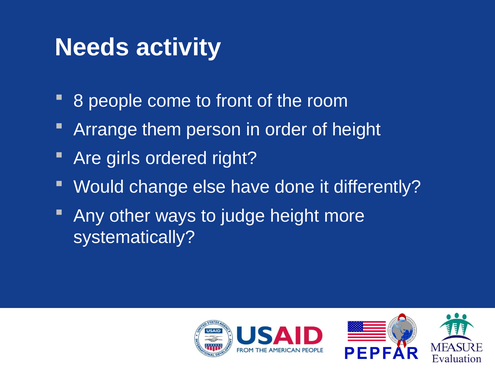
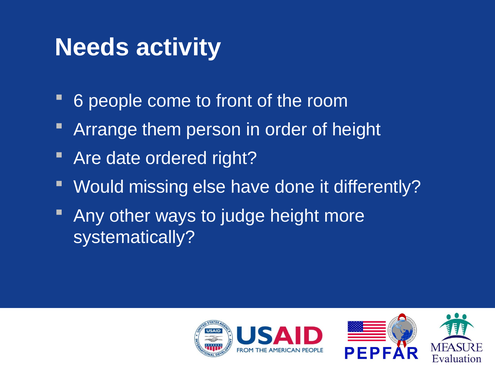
8: 8 -> 6
girls: girls -> date
change: change -> missing
